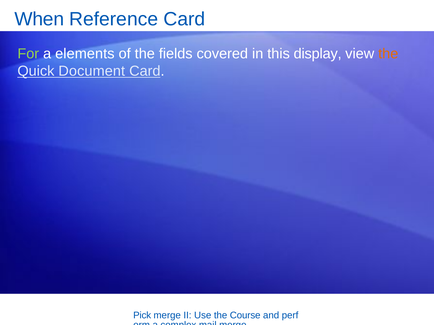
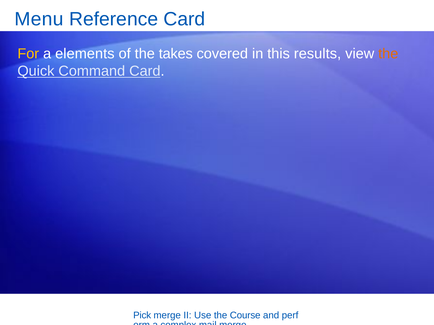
When: When -> Menu
For colour: light green -> yellow
fields: fields -> takes
display: display -> results
Document: Document -> Command
